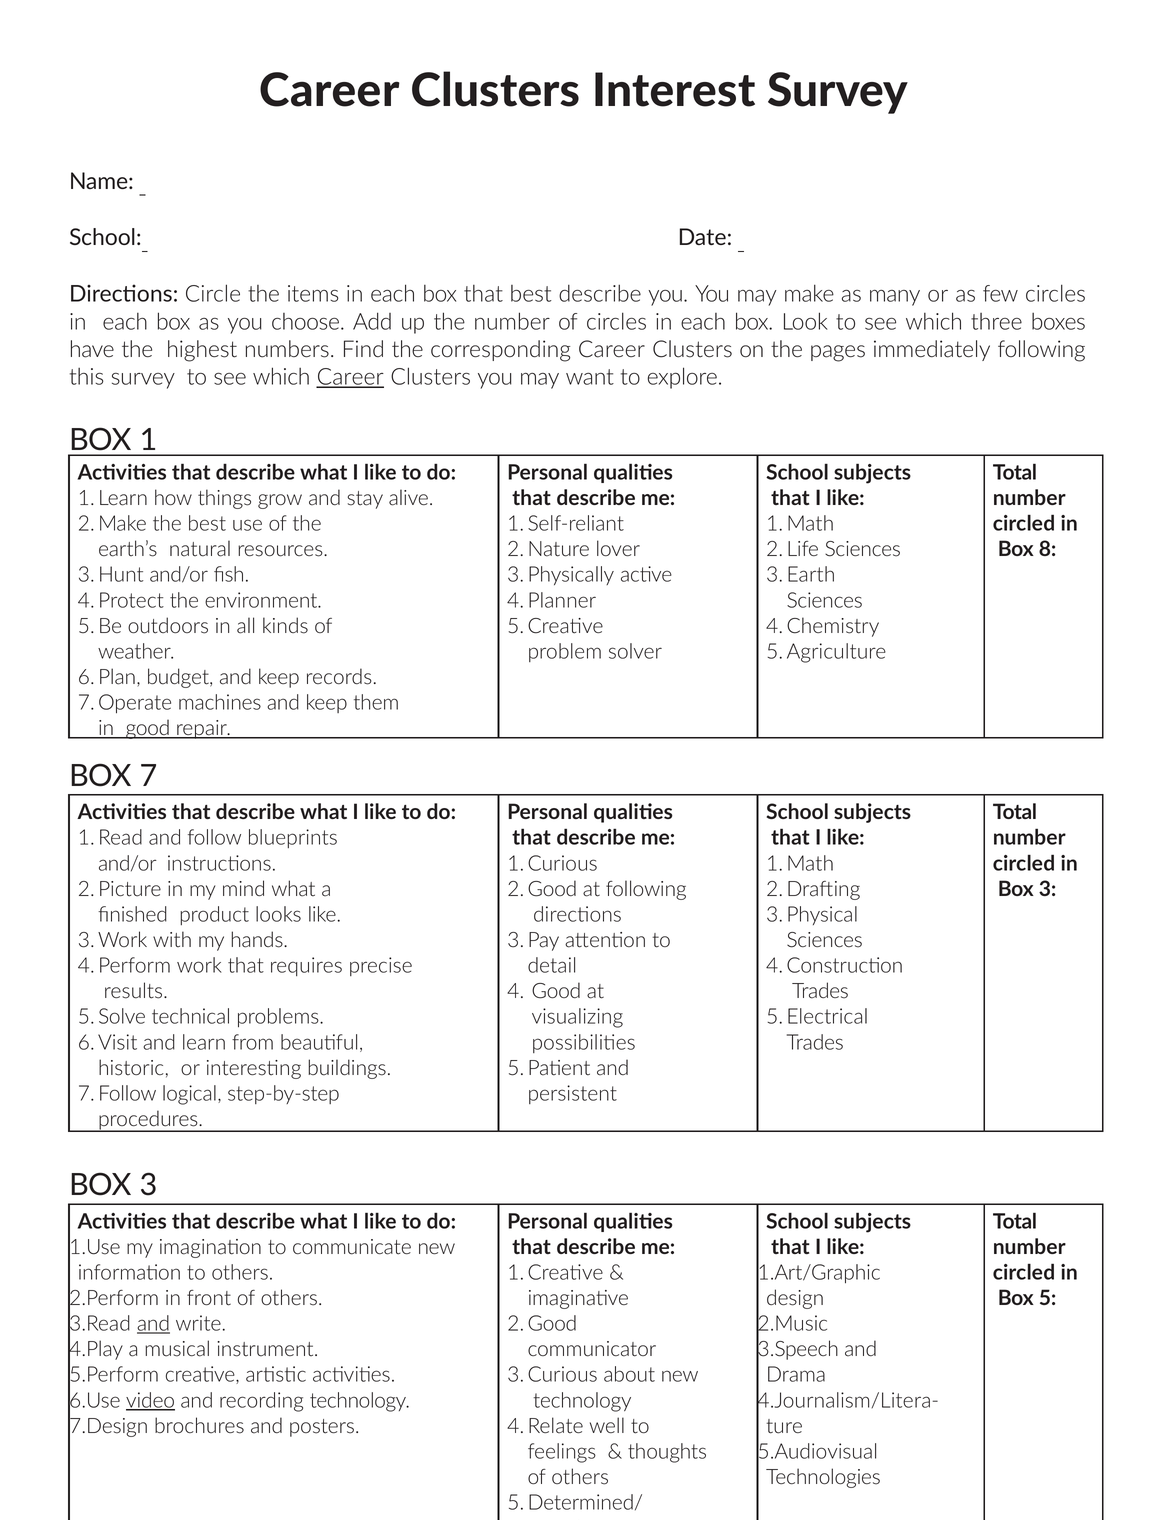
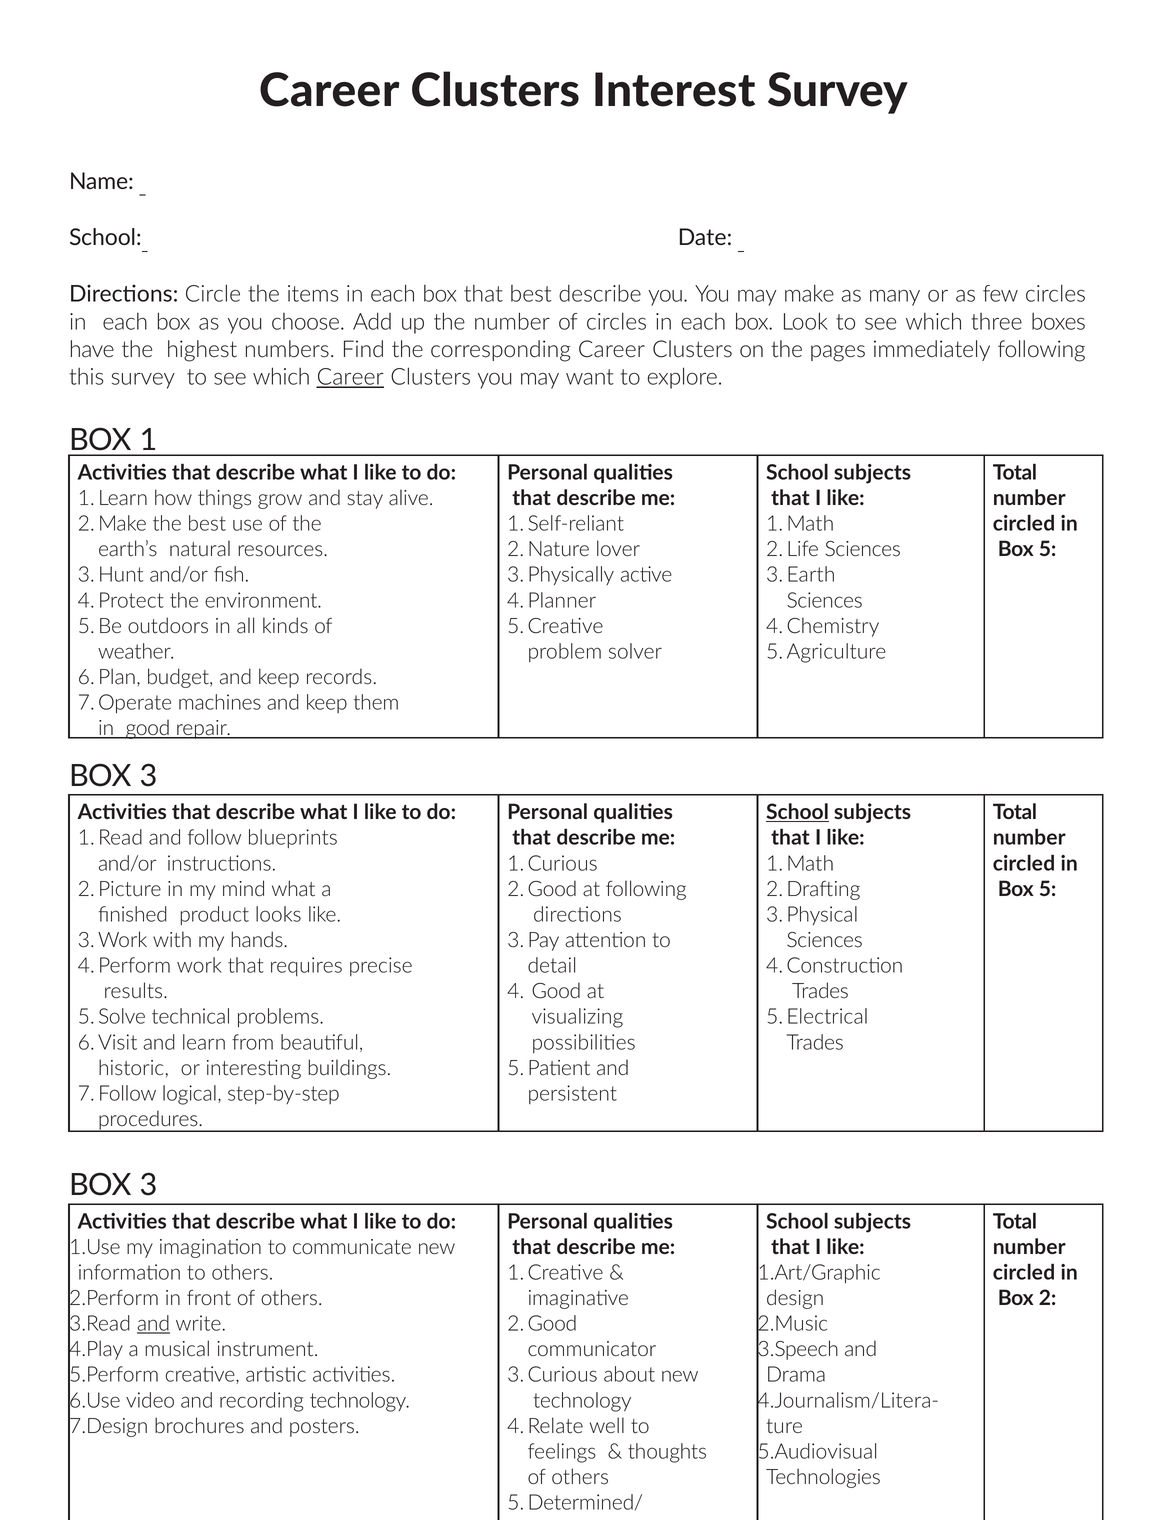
8 at (1048, 549): 8 -> 5
7 at (149, 776): 7 -> 3
School at (797, 812) underline: none -> present
3 at (1048, 889): 3 -> 5
5: 5 -> 2
video underline: present -> none
